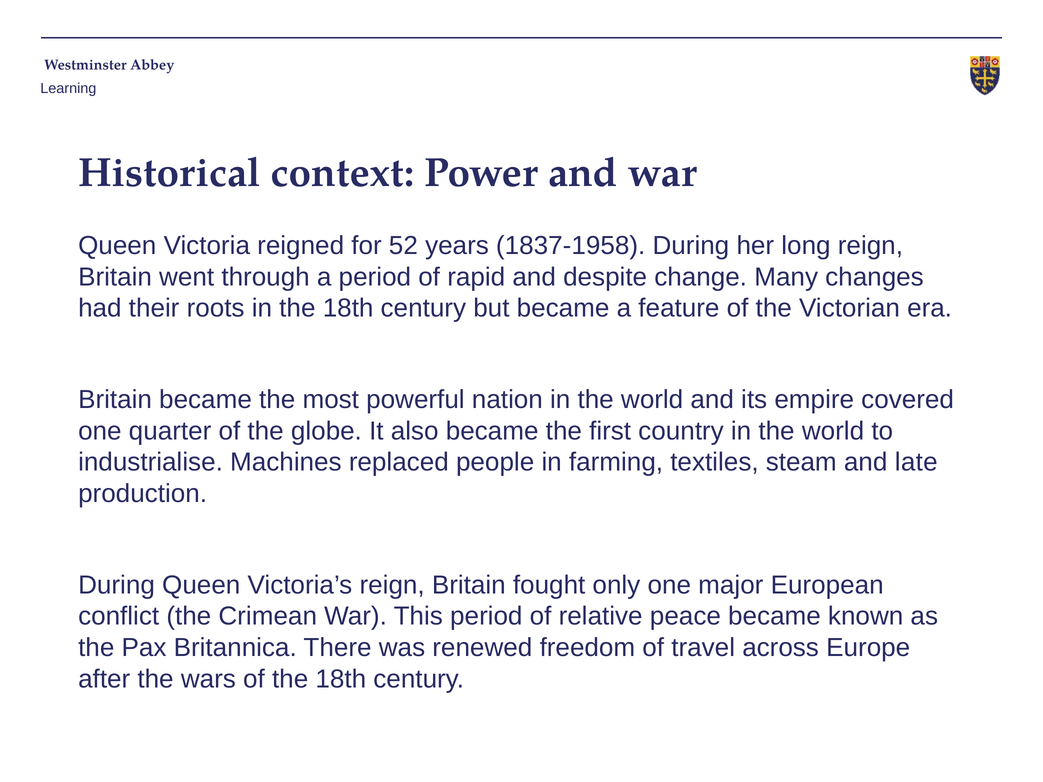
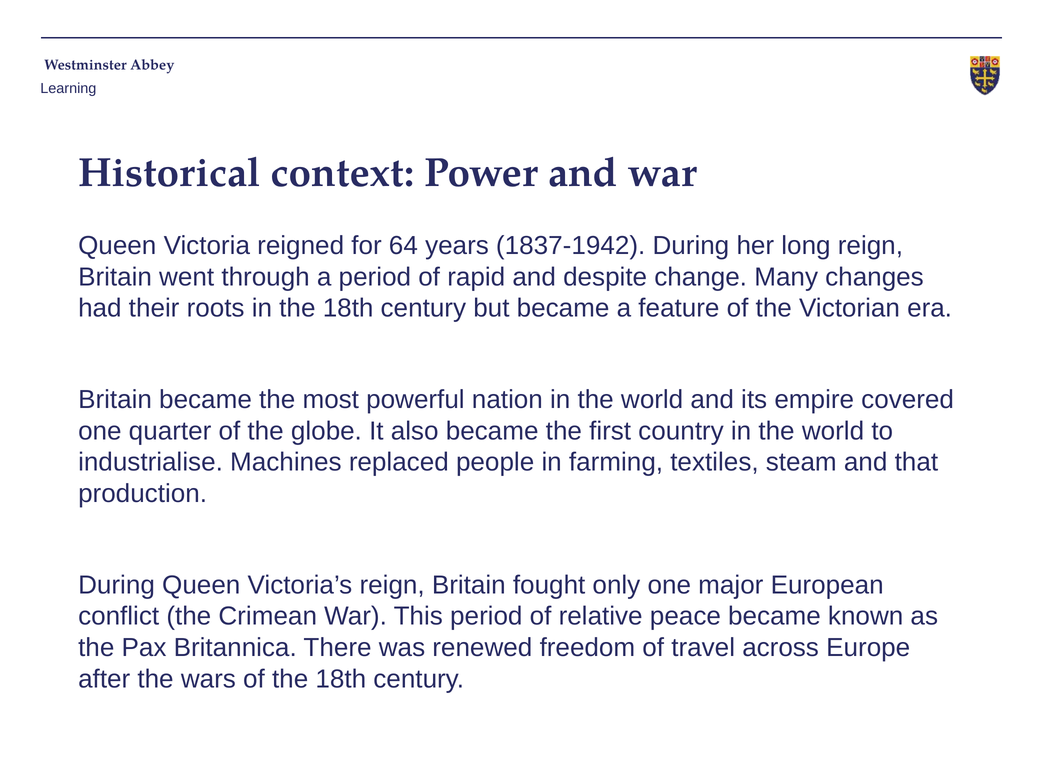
52: 52 -> 64
1837-1958: 1837-1958 -> 1837-1942
late: late -> that
